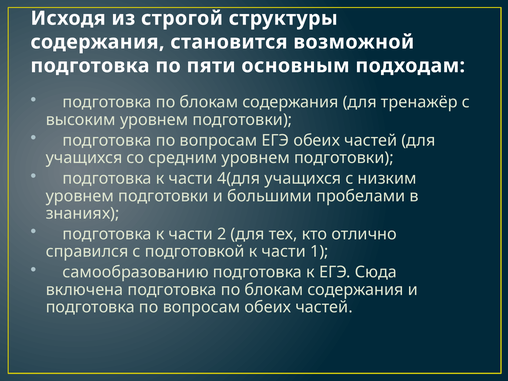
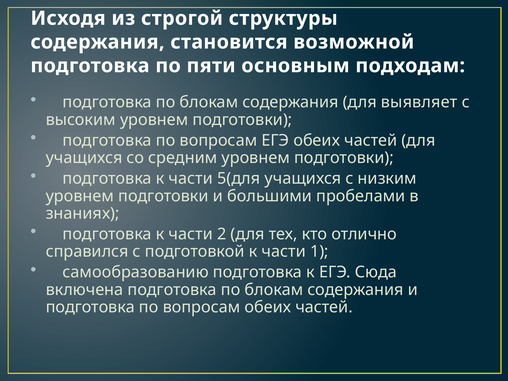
тренажёр: тренажёр -> выявляет
4(для: 4(для -> 5(для
